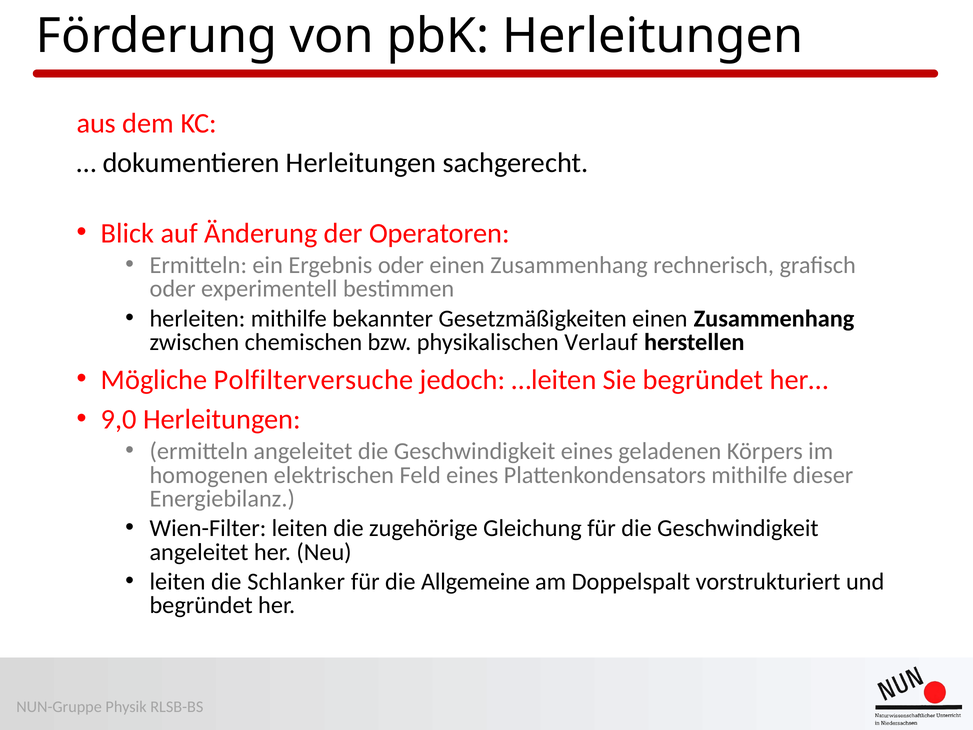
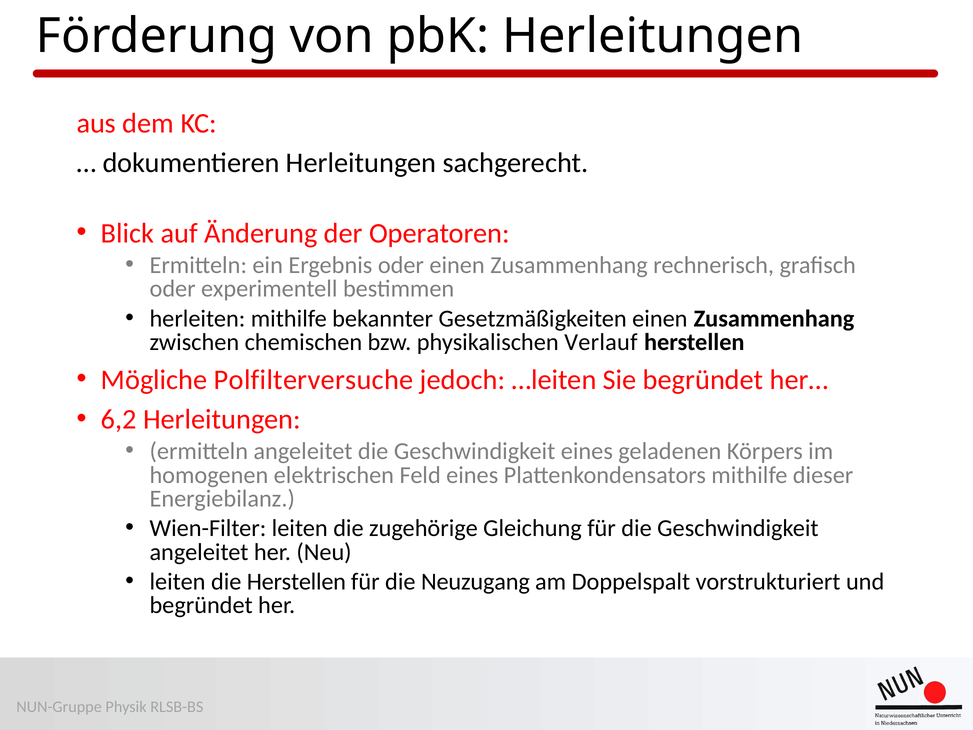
9,0: 9,0 -> 6,2
die Schlanker: Schlanker -> Herstellen
Allgemeine: Allgemeine -> Neuzugang
